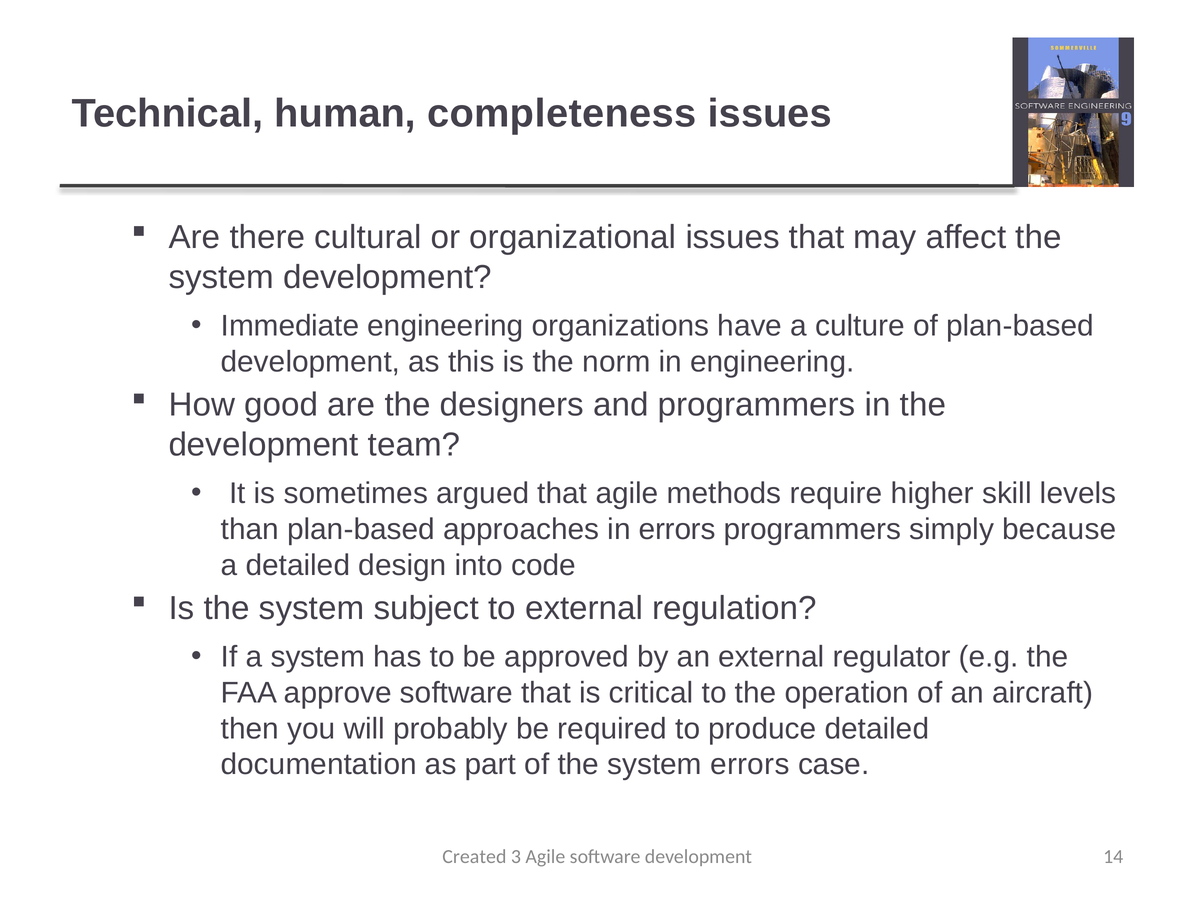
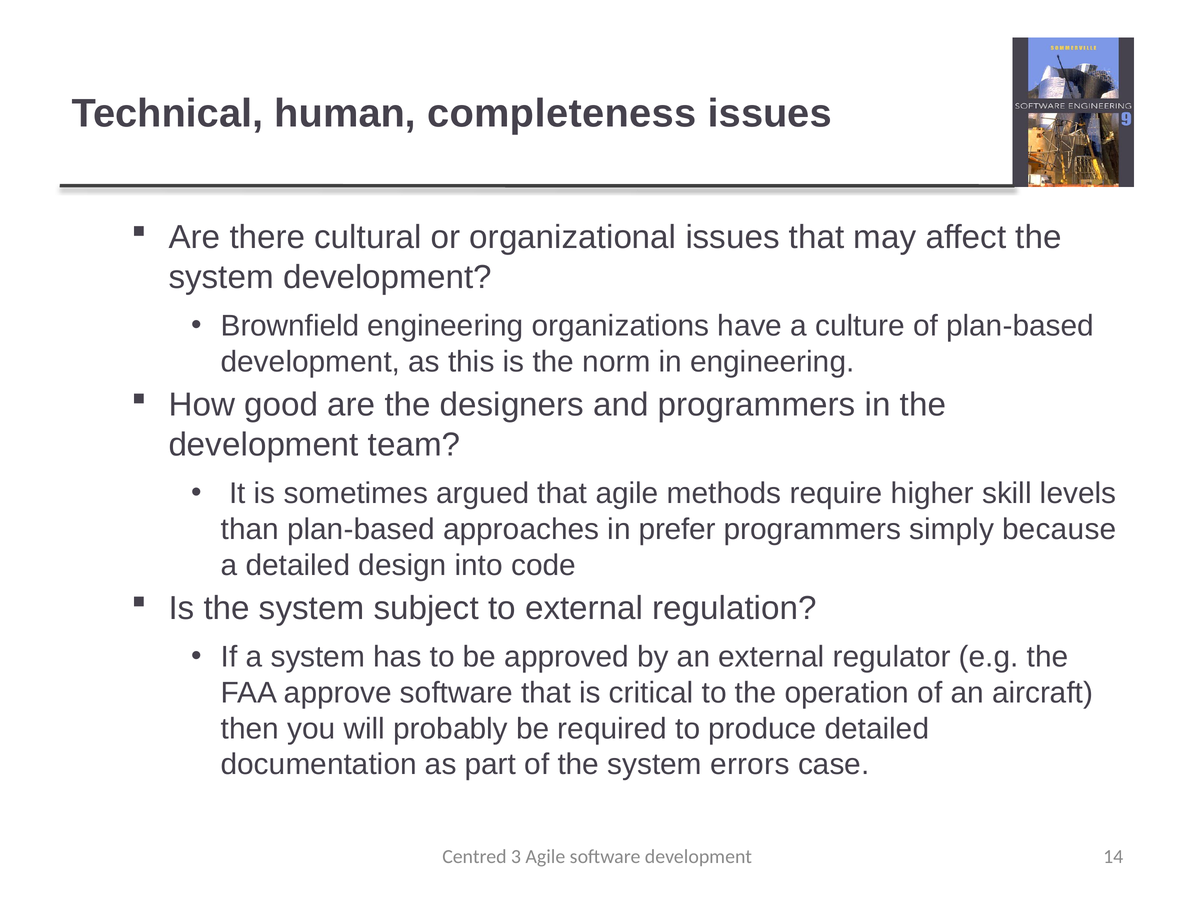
Immediate: Immediate -> Brownfield
in errors: errors -> prefer
Created: Created -> Centred
